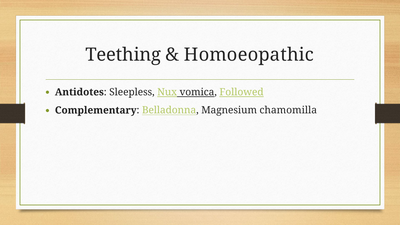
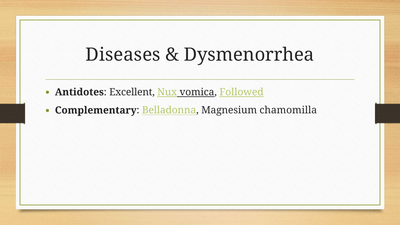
Teething: Teething -> Diseases
Homoeopathic: Homoeopathic -> Dysmenorrhea
Sleepless: Sleepless -> Excellent
